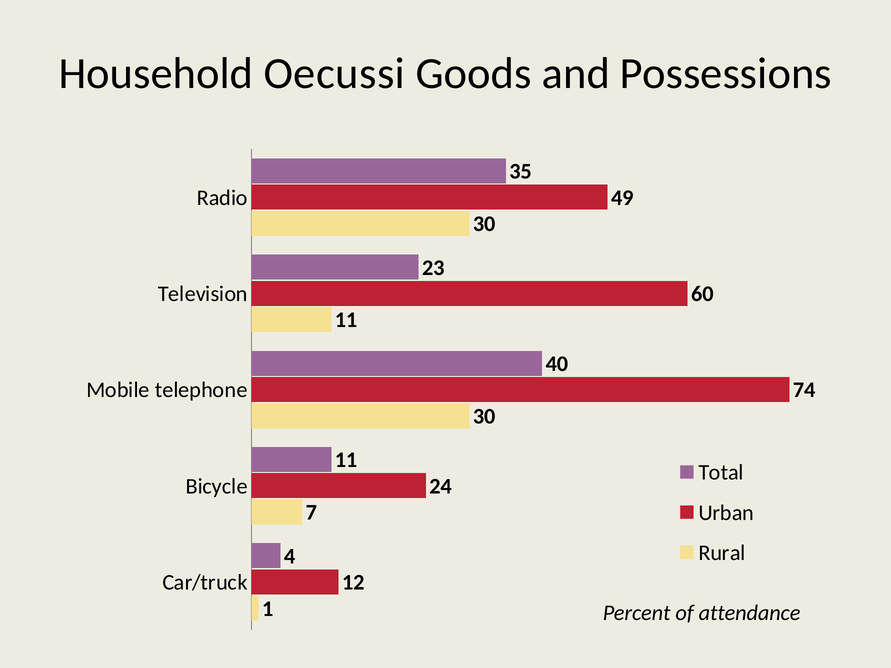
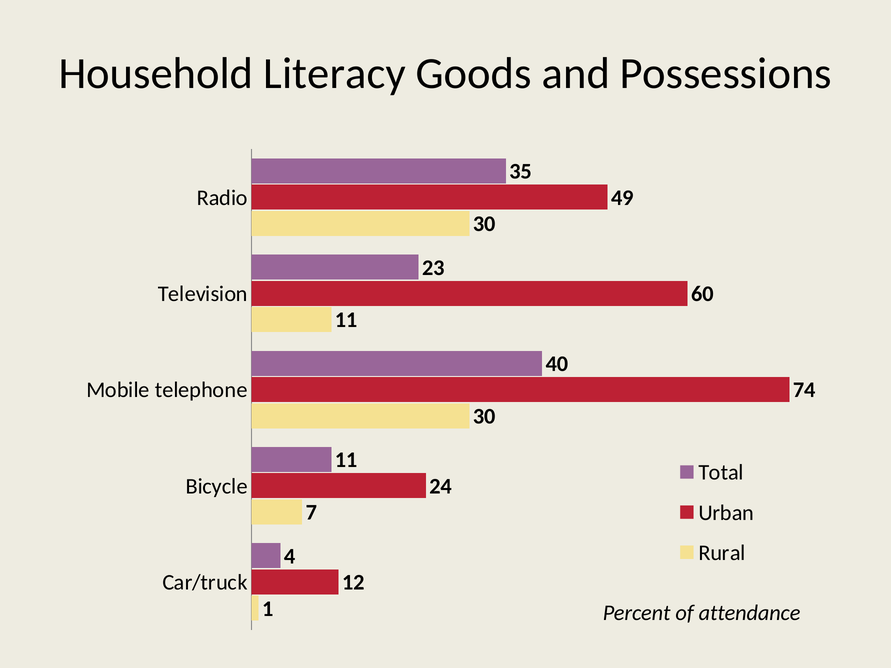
Oecussi: Oecussi -> Literacy
